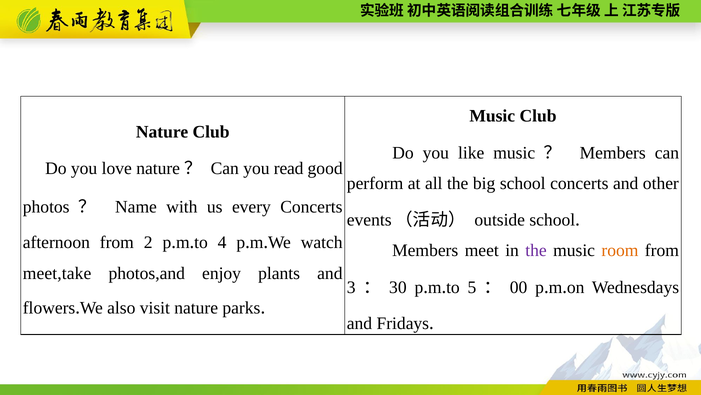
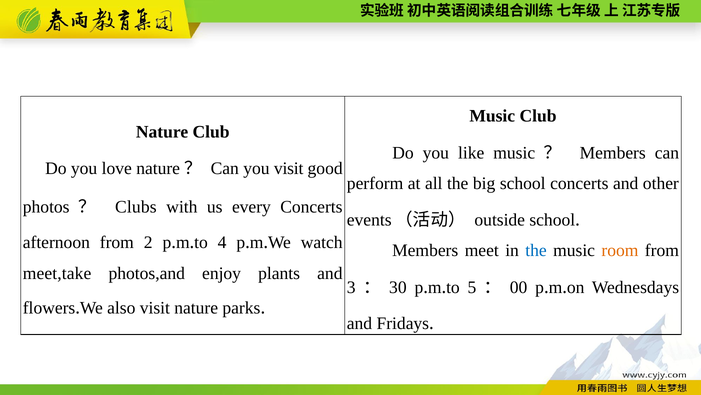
you read: read -> visit
Name: Name -> Clubs
the at (536, 250) colour: purple -> blue
